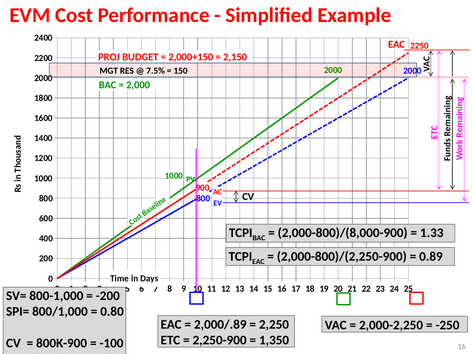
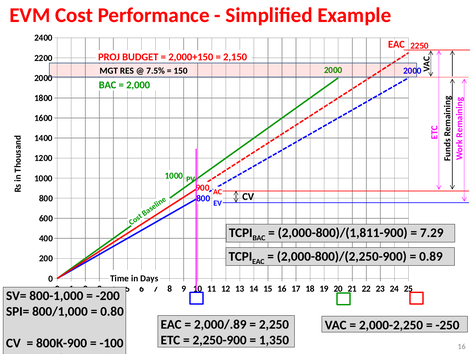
2,000-800)/(8,000-900: 2,000-800)/(8,000-900 -> 2,000-800)/(1,811-900
1.33: 1.33 -> 7.29
